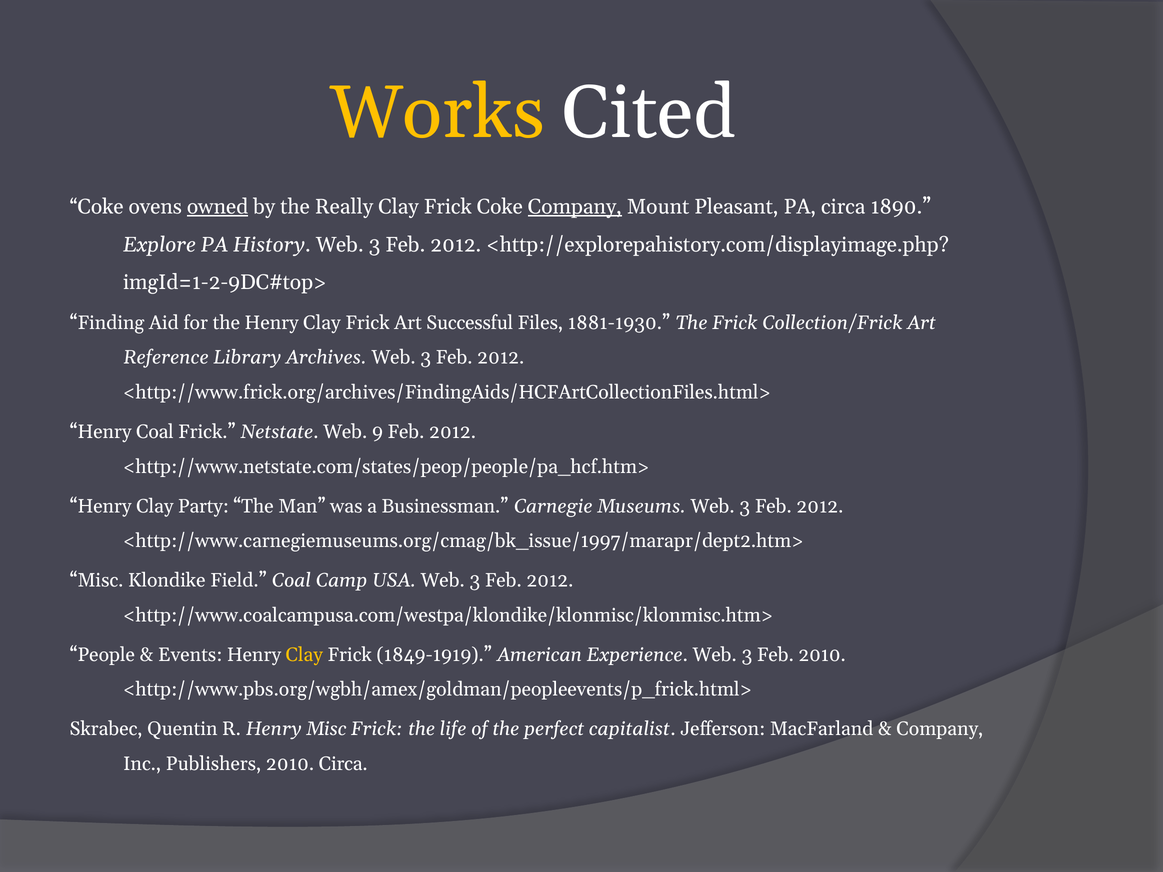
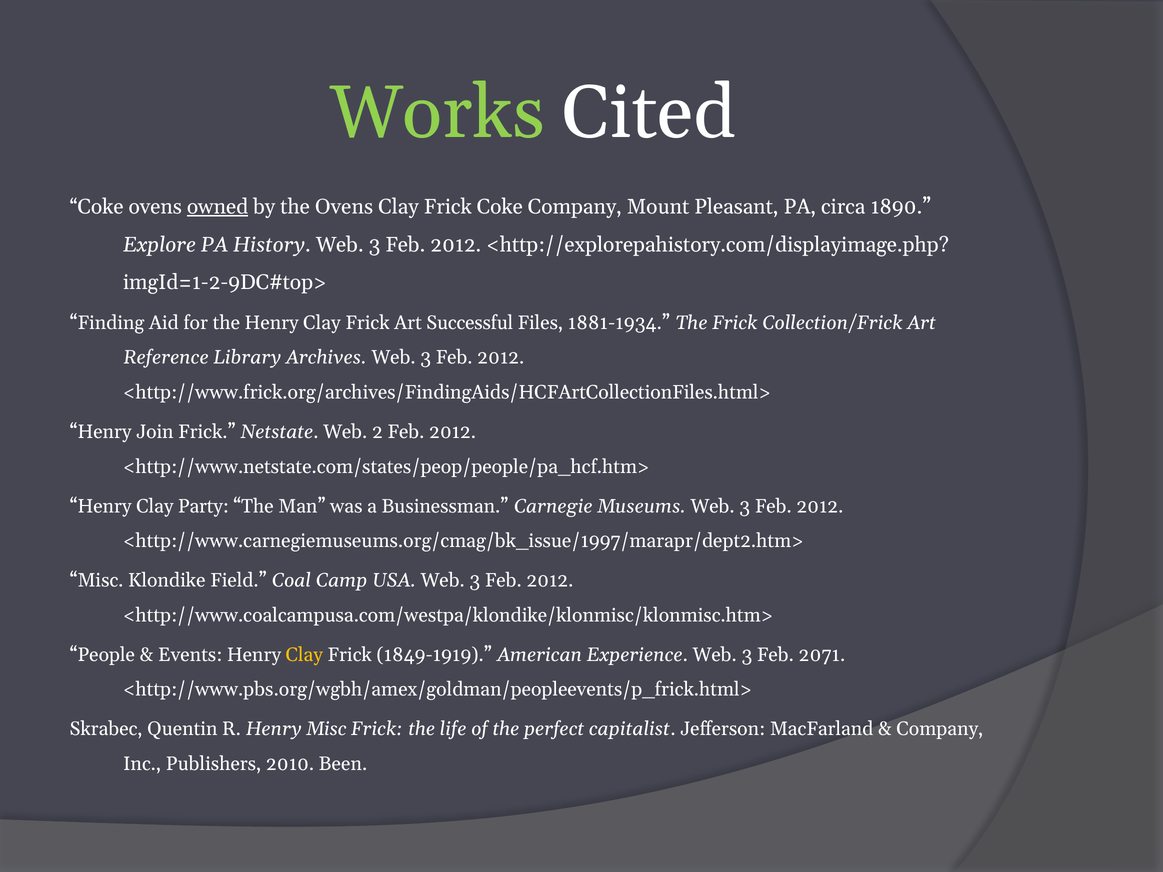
Works colour: yellow -> light green
the Really: Really -> Ovens
Company at (575, 207) underline: present -> none
1881-1930: 1881-1930 -> 1881-1934
Henry Coal: Coal -> Join
9: 9 -> 2
Feb 2010: 2010 -> 2071
2010 Circa: Circa -> Been
